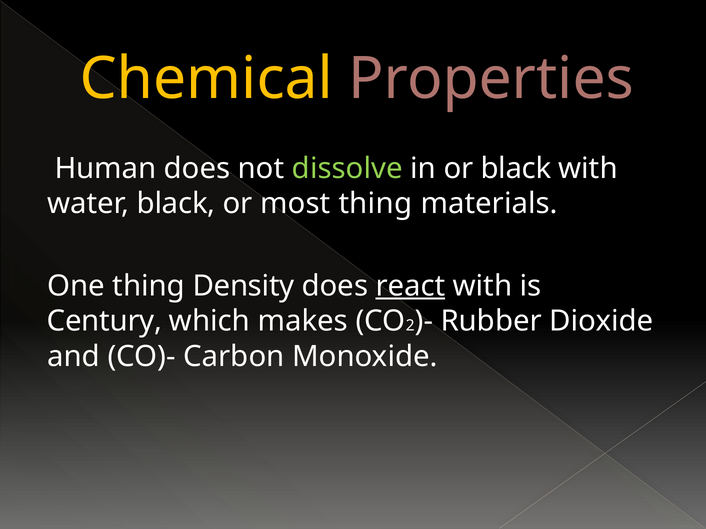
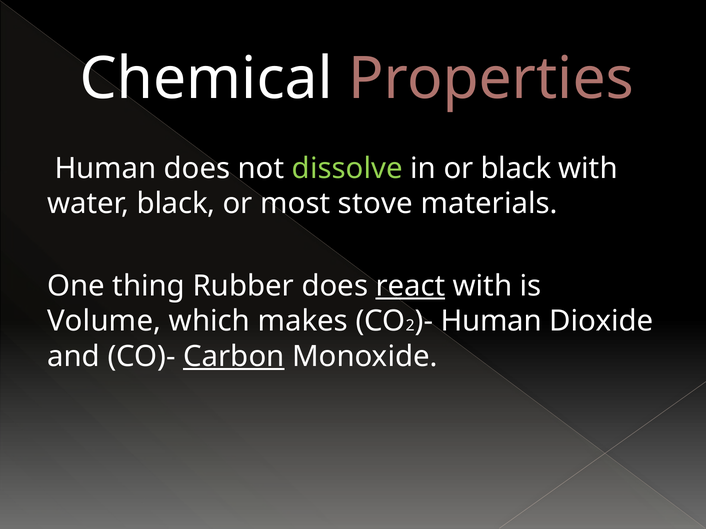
Chemical colour: yellow -> white
most thing: thing -> stove
Density: Density -> Rubber
Century: Century -> Volume
Rubber at (491, 322): Rubber -> Human
Carbon underline: none -> present
